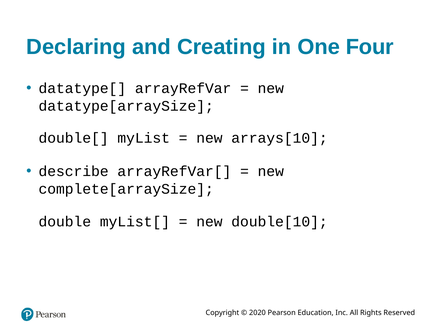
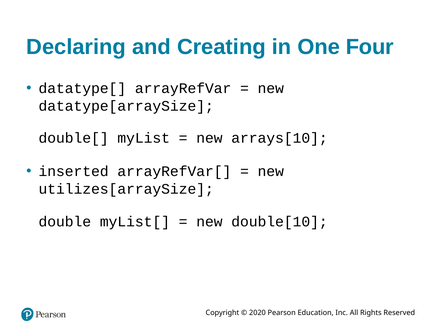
describe: describe -> inserted
complete[arraySize: complete[arraySize -> utilizes[arraySize
